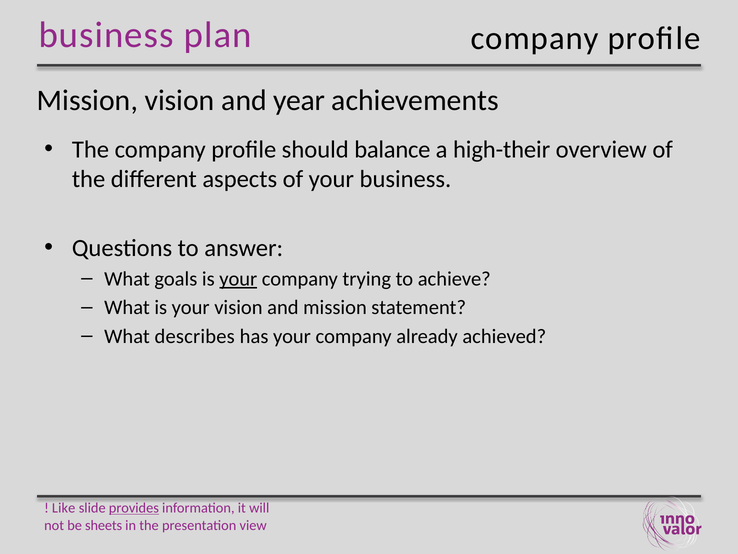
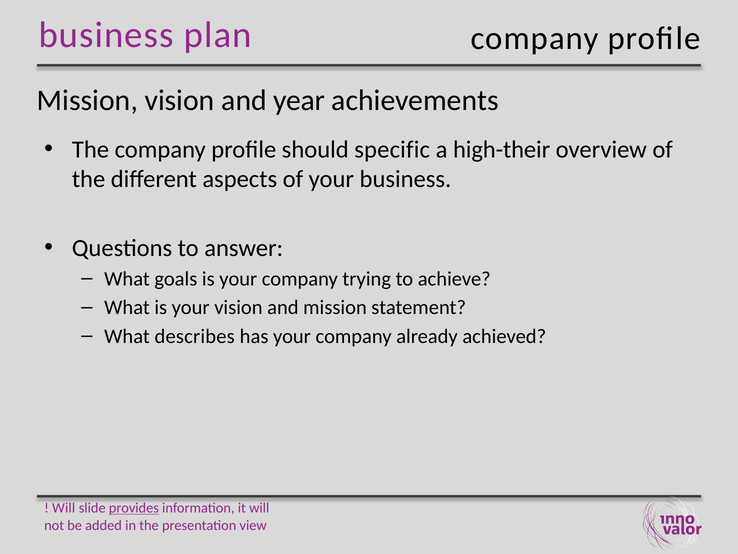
balance: balance -> specific
your at (238, 279) underline: present -> none
Like at (64, 508): Like -> Will
sheets: sheets -> added
